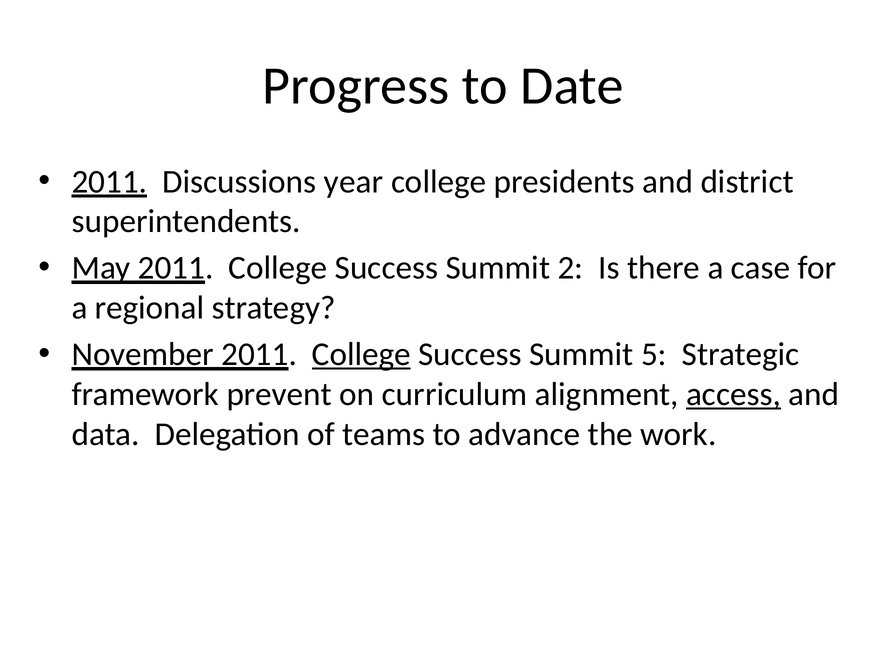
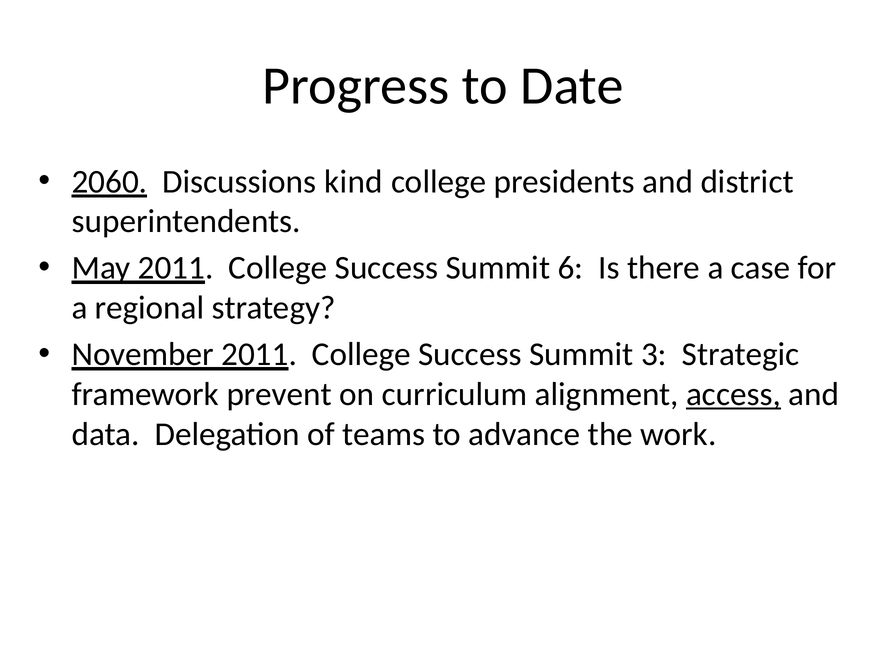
2011 at (109, 182): 2011 -> 2060
year: year -> kind
2: 2 -> 6
College at (361, 355) underline: present -> none
5: 5 -> 3
